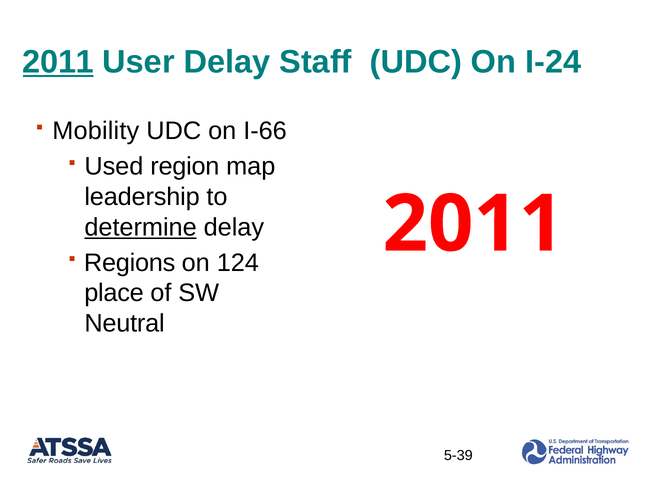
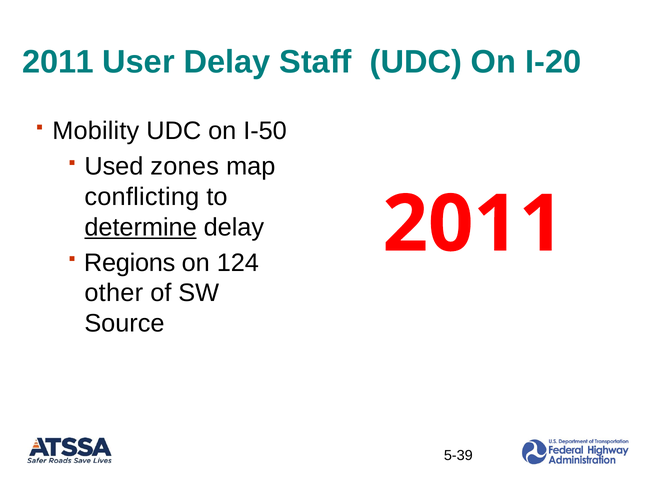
2011 at (58, 62) underline: present -> none
I-24: I-24 -> I-20
I-66: I-66 -> I-50
region: region -> zones
leadership: leadership -> conflicting
place: place -> other
Neutral: Neutral -> Source
